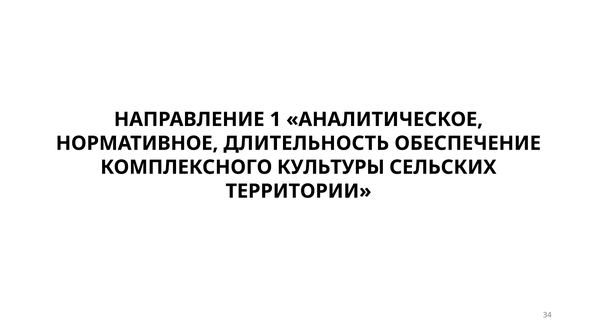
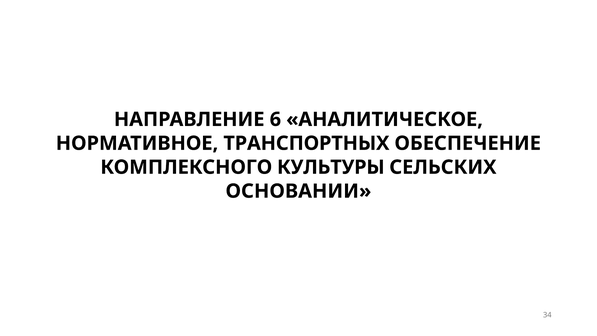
1: 1 -> 6
ДЛИТЕЛЬНОСТЬ: ДЛИТЕЛЬНОСТЬ -> ТРАНСПОРТНЫХ
ТЕРРИТОРИИ: ТЕРРИТОРИИ -> ОСНОВАНИИ
